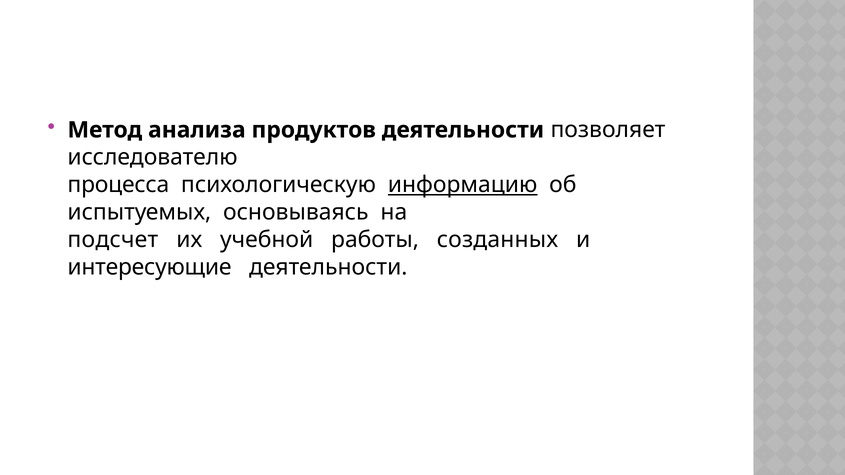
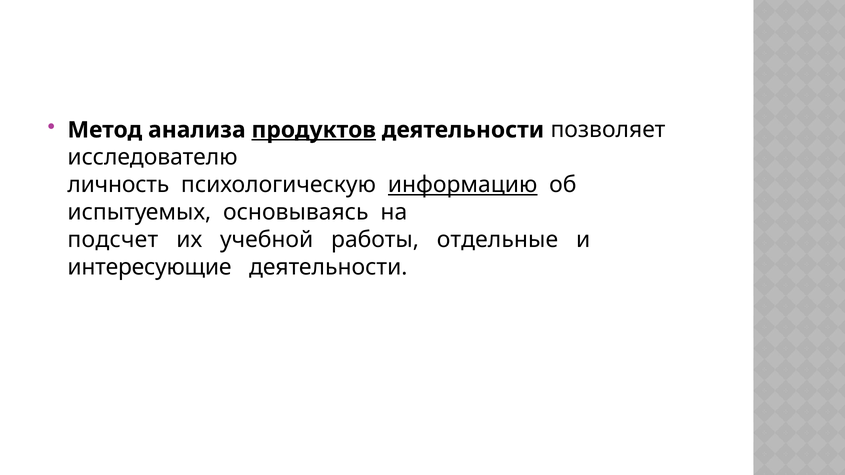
продуктов underline: none -> present
процесса: процесса -> личность
созданных: созданных -> отдельные
